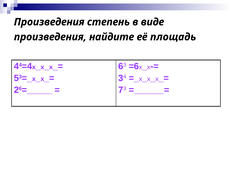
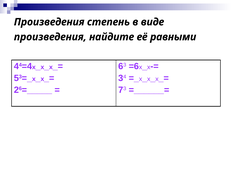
площадь: площадь -> равными
